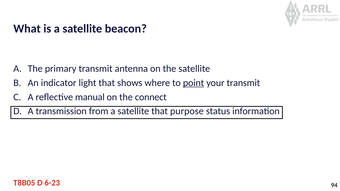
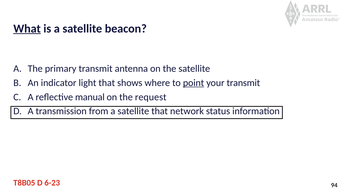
What underline: none -> present
connect: connect -> request
purpose: purpose -> network
